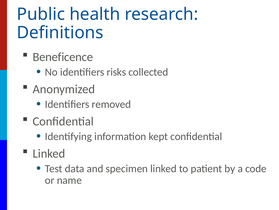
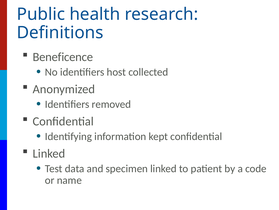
risks: risks -> host
